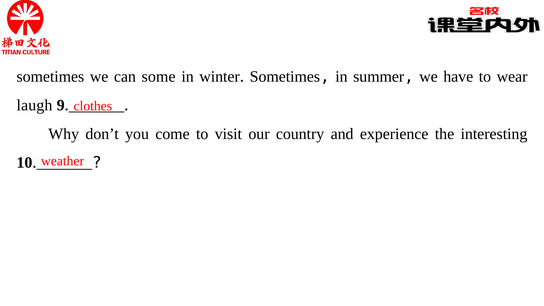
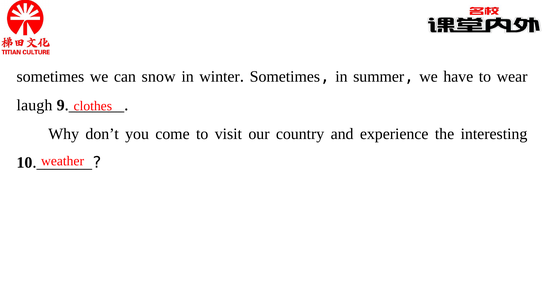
some: some -> snow
